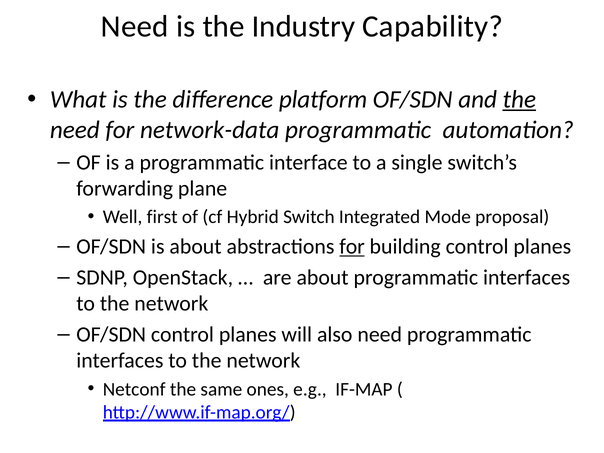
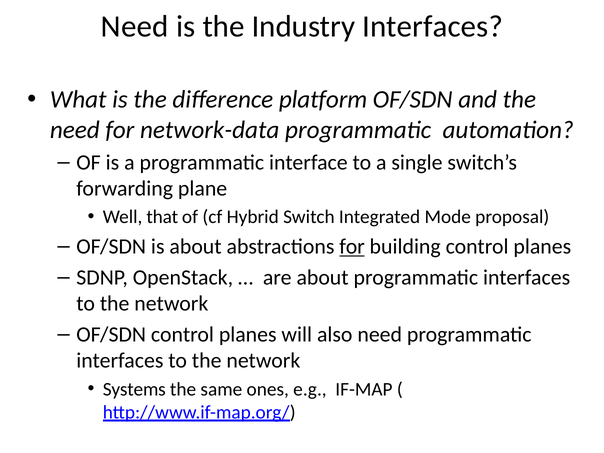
Industry Capability: Capability -> Interfaces
the at (519, 100) underline: present -> none
first: first -> that
Netconf: Netconf -> Systems
